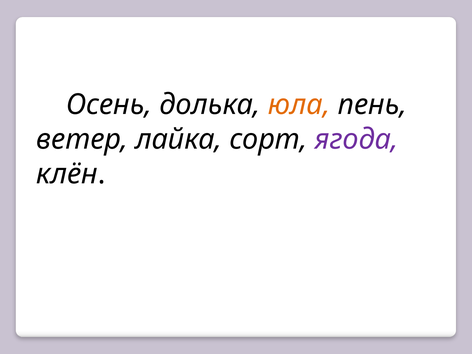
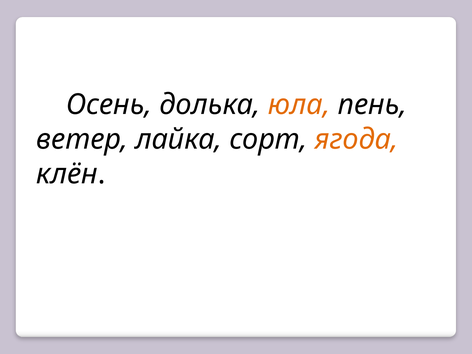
ягода colour: purple -> orange
